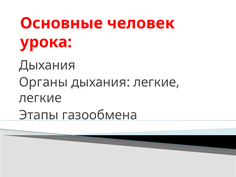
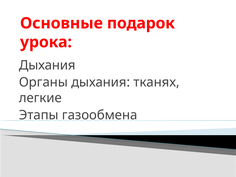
человек: человек -> подарок
дыхания легкие: легкие -> тканях
